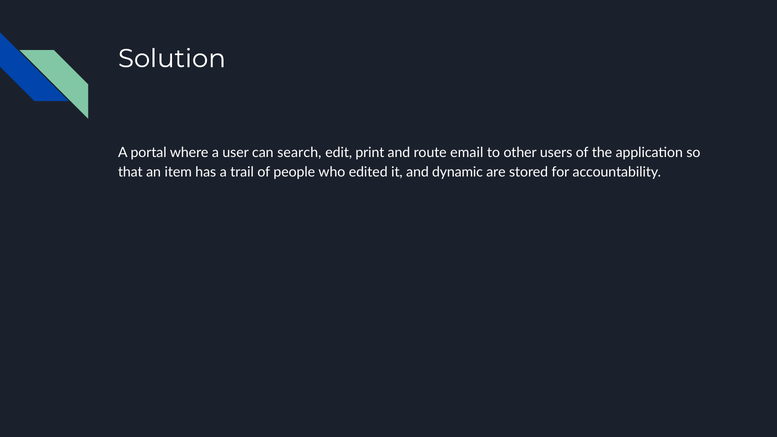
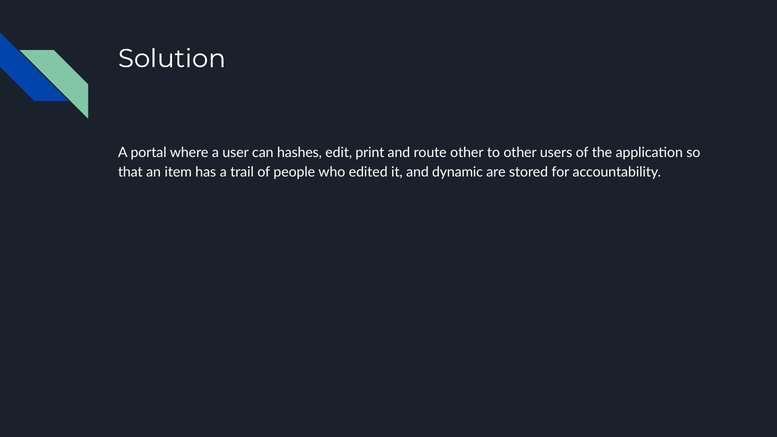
search: search -> hashes
route email: email -> other
